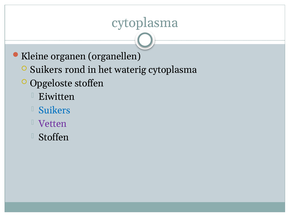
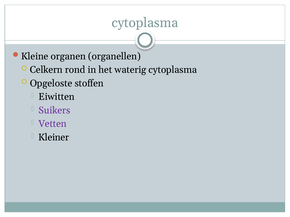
Suikers at (46, 70): Suikers -> Celkern
Suikers at (54, 110) colour: blue -> purple
Stoffen at (54, 138): Stoffen -> Kleiner
